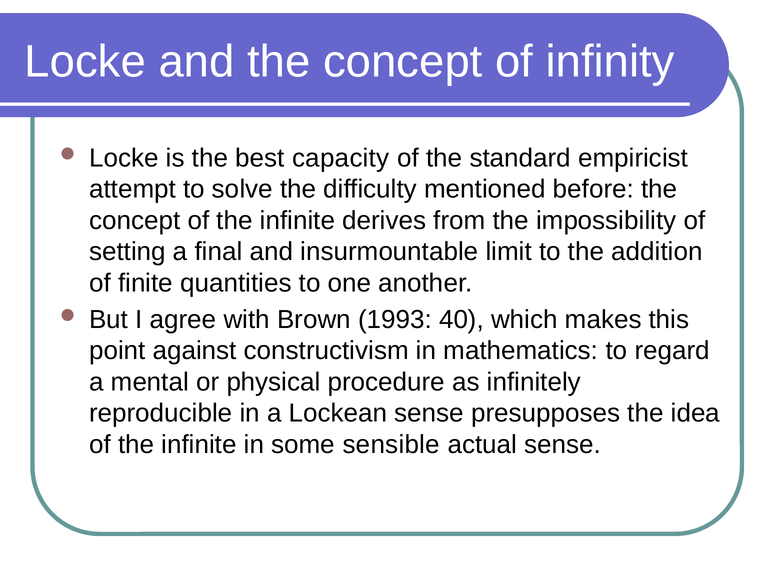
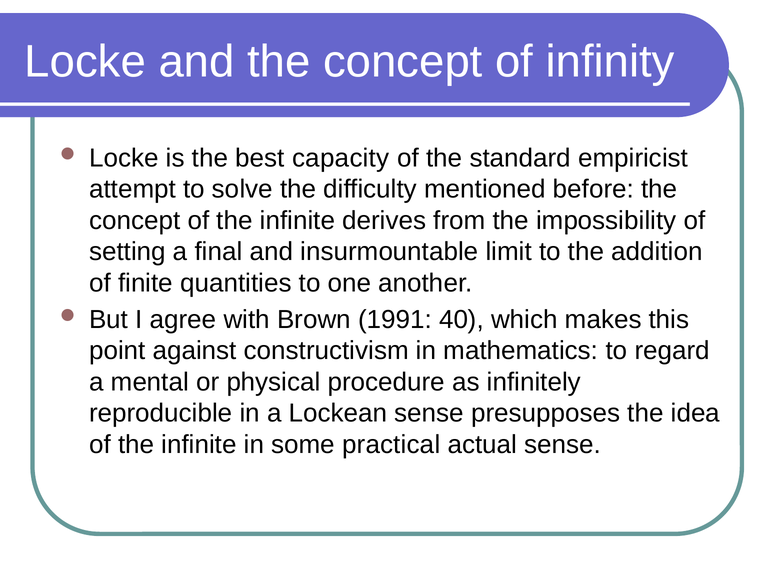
1993: 1993 -> 1991
sensible: sensible -> practical
